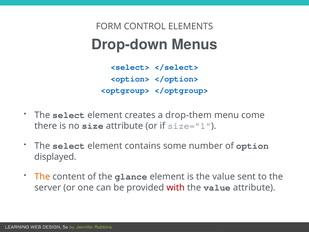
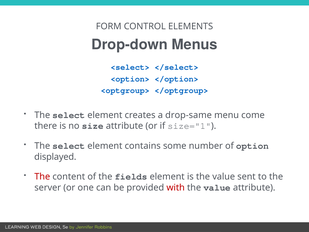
drop-them: drop-them -> drop-same
The at (42, 177) colour: orange -> red
glance: glance -> fields
